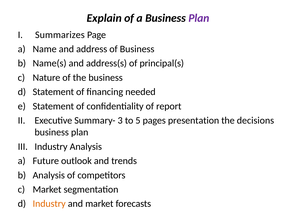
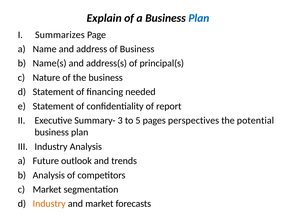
Plan at (199, 18) colour: purple -> blue
presentation: presentation -> perspectives
decisions: decisions -> potential
